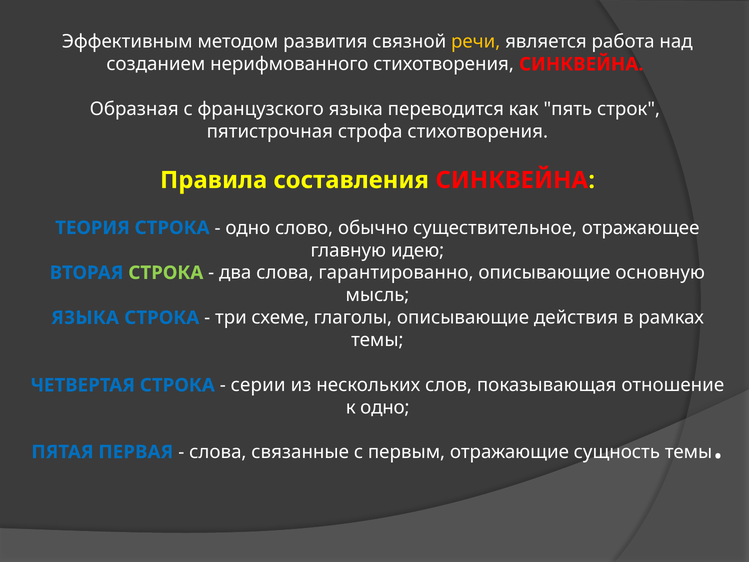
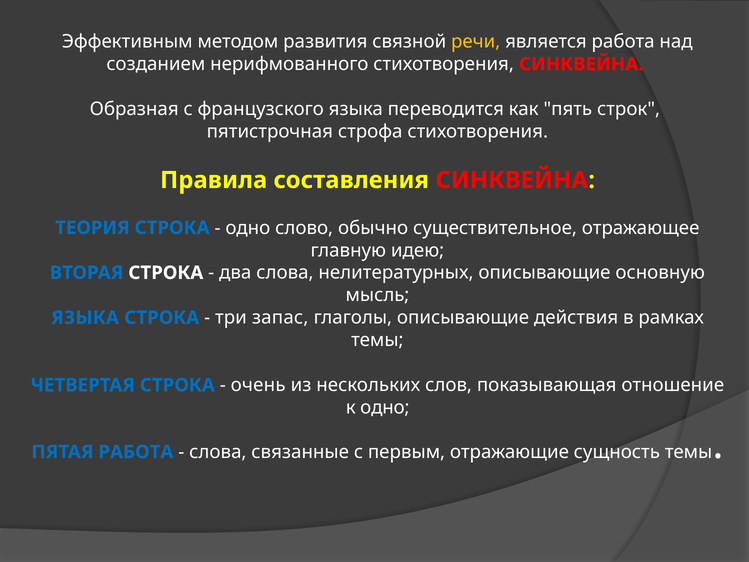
СТРОКА at (166, 273) colour: light green -> white
гарантированно: гарантированно -> нелитературных
схеме: схеме -> запас
серии: серии -> очень
ПЯТАЯ ПЕРВАЯ: ПЕРВАЯ -> РАБОТА
